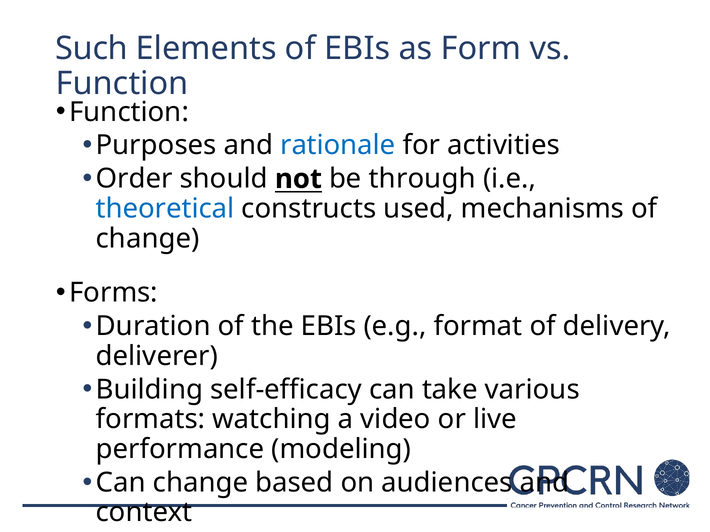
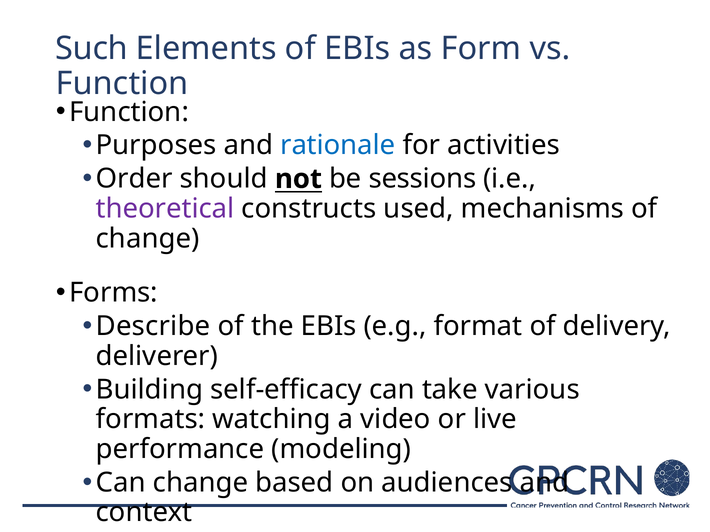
through: through -> sessions
theoretical colour: blue -> purple
Duration: Duration -> Describe
